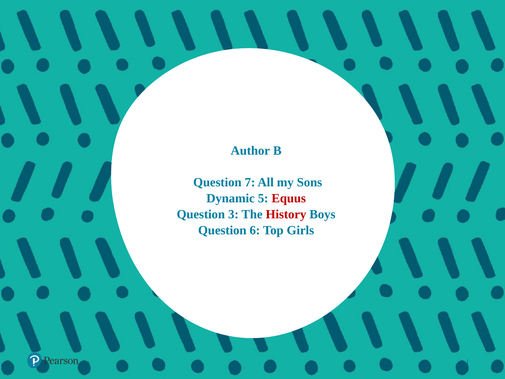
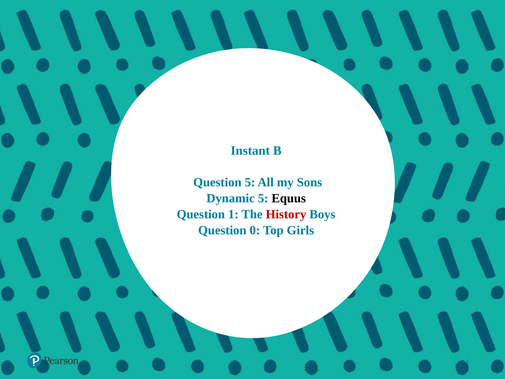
Author: Author -> Instant
Question 7: 7 -> 5
Equus colour: red -> black
3: 3 -> 1
6: 6 -> 0
